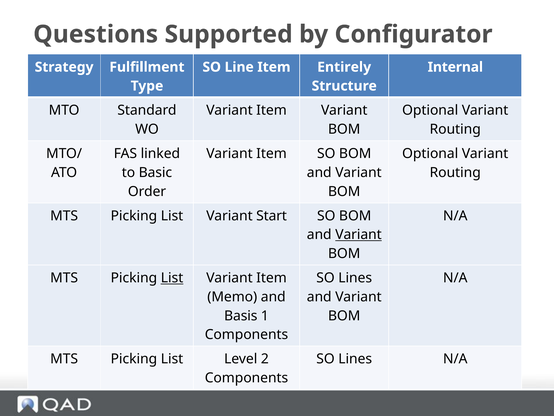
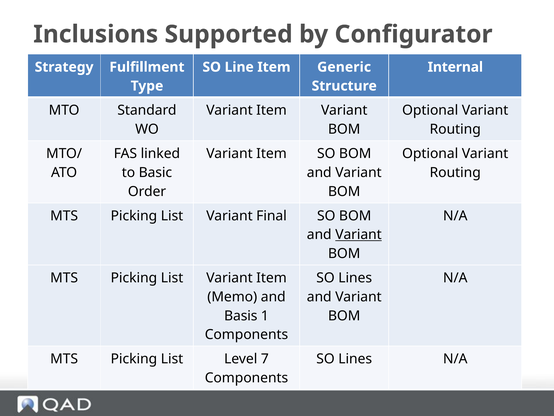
Questions: Questions -> Inclusions
Entirely: Entirely -> Generic
Start: Start -> Final
List at (172, 278) underline: present -> none
2: 2 -> 7
